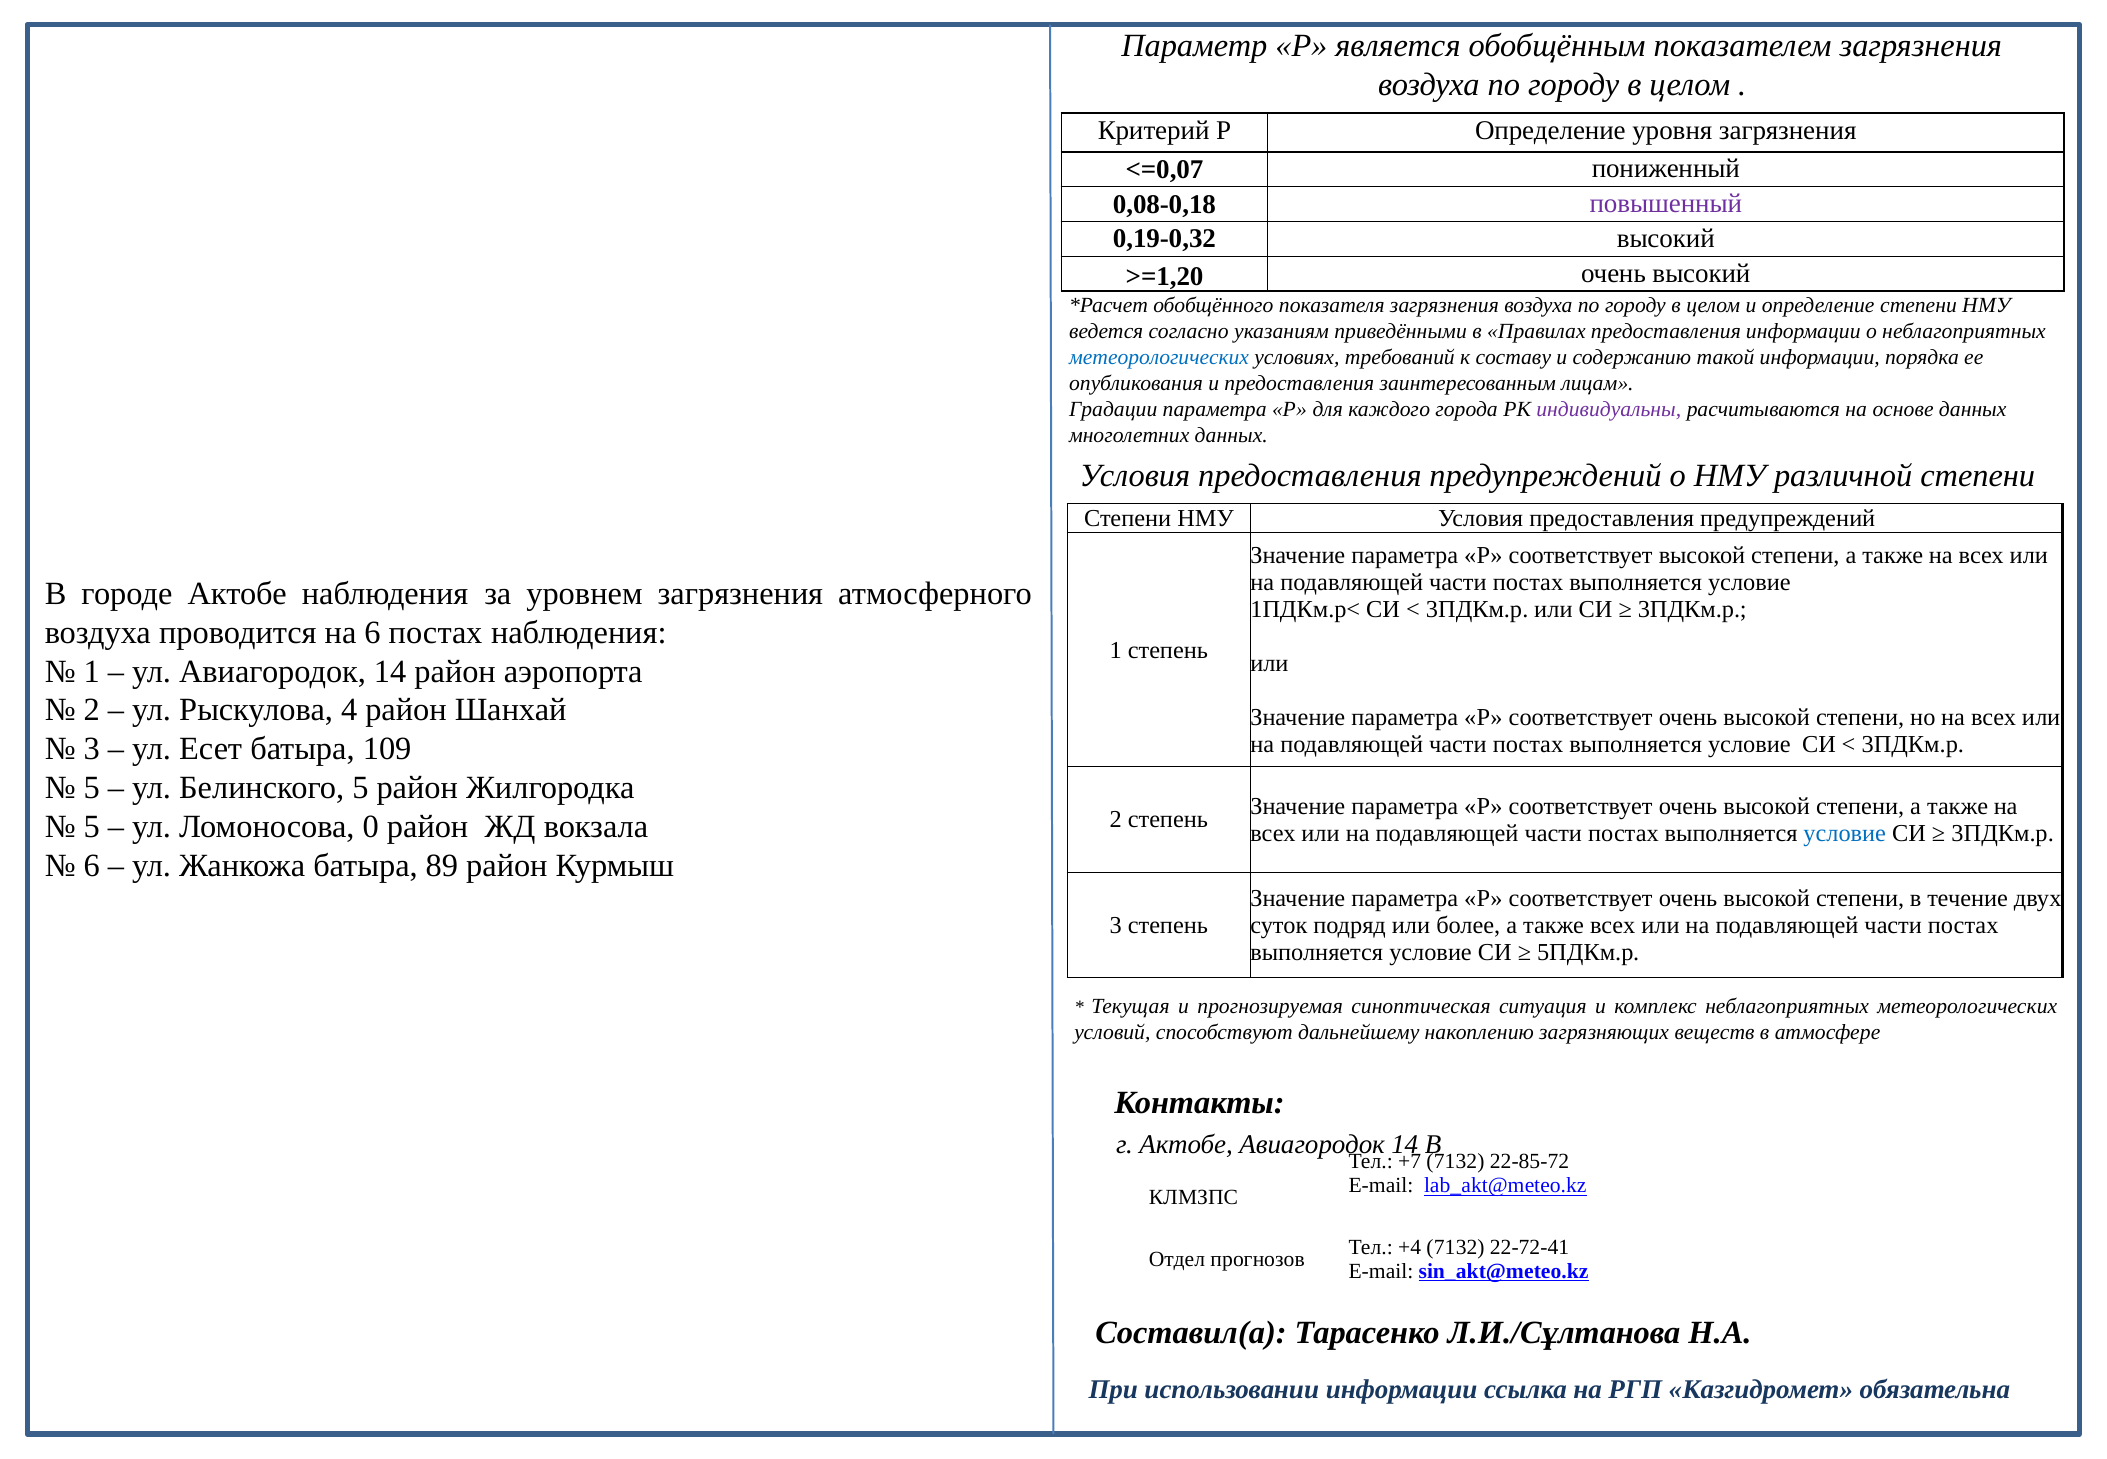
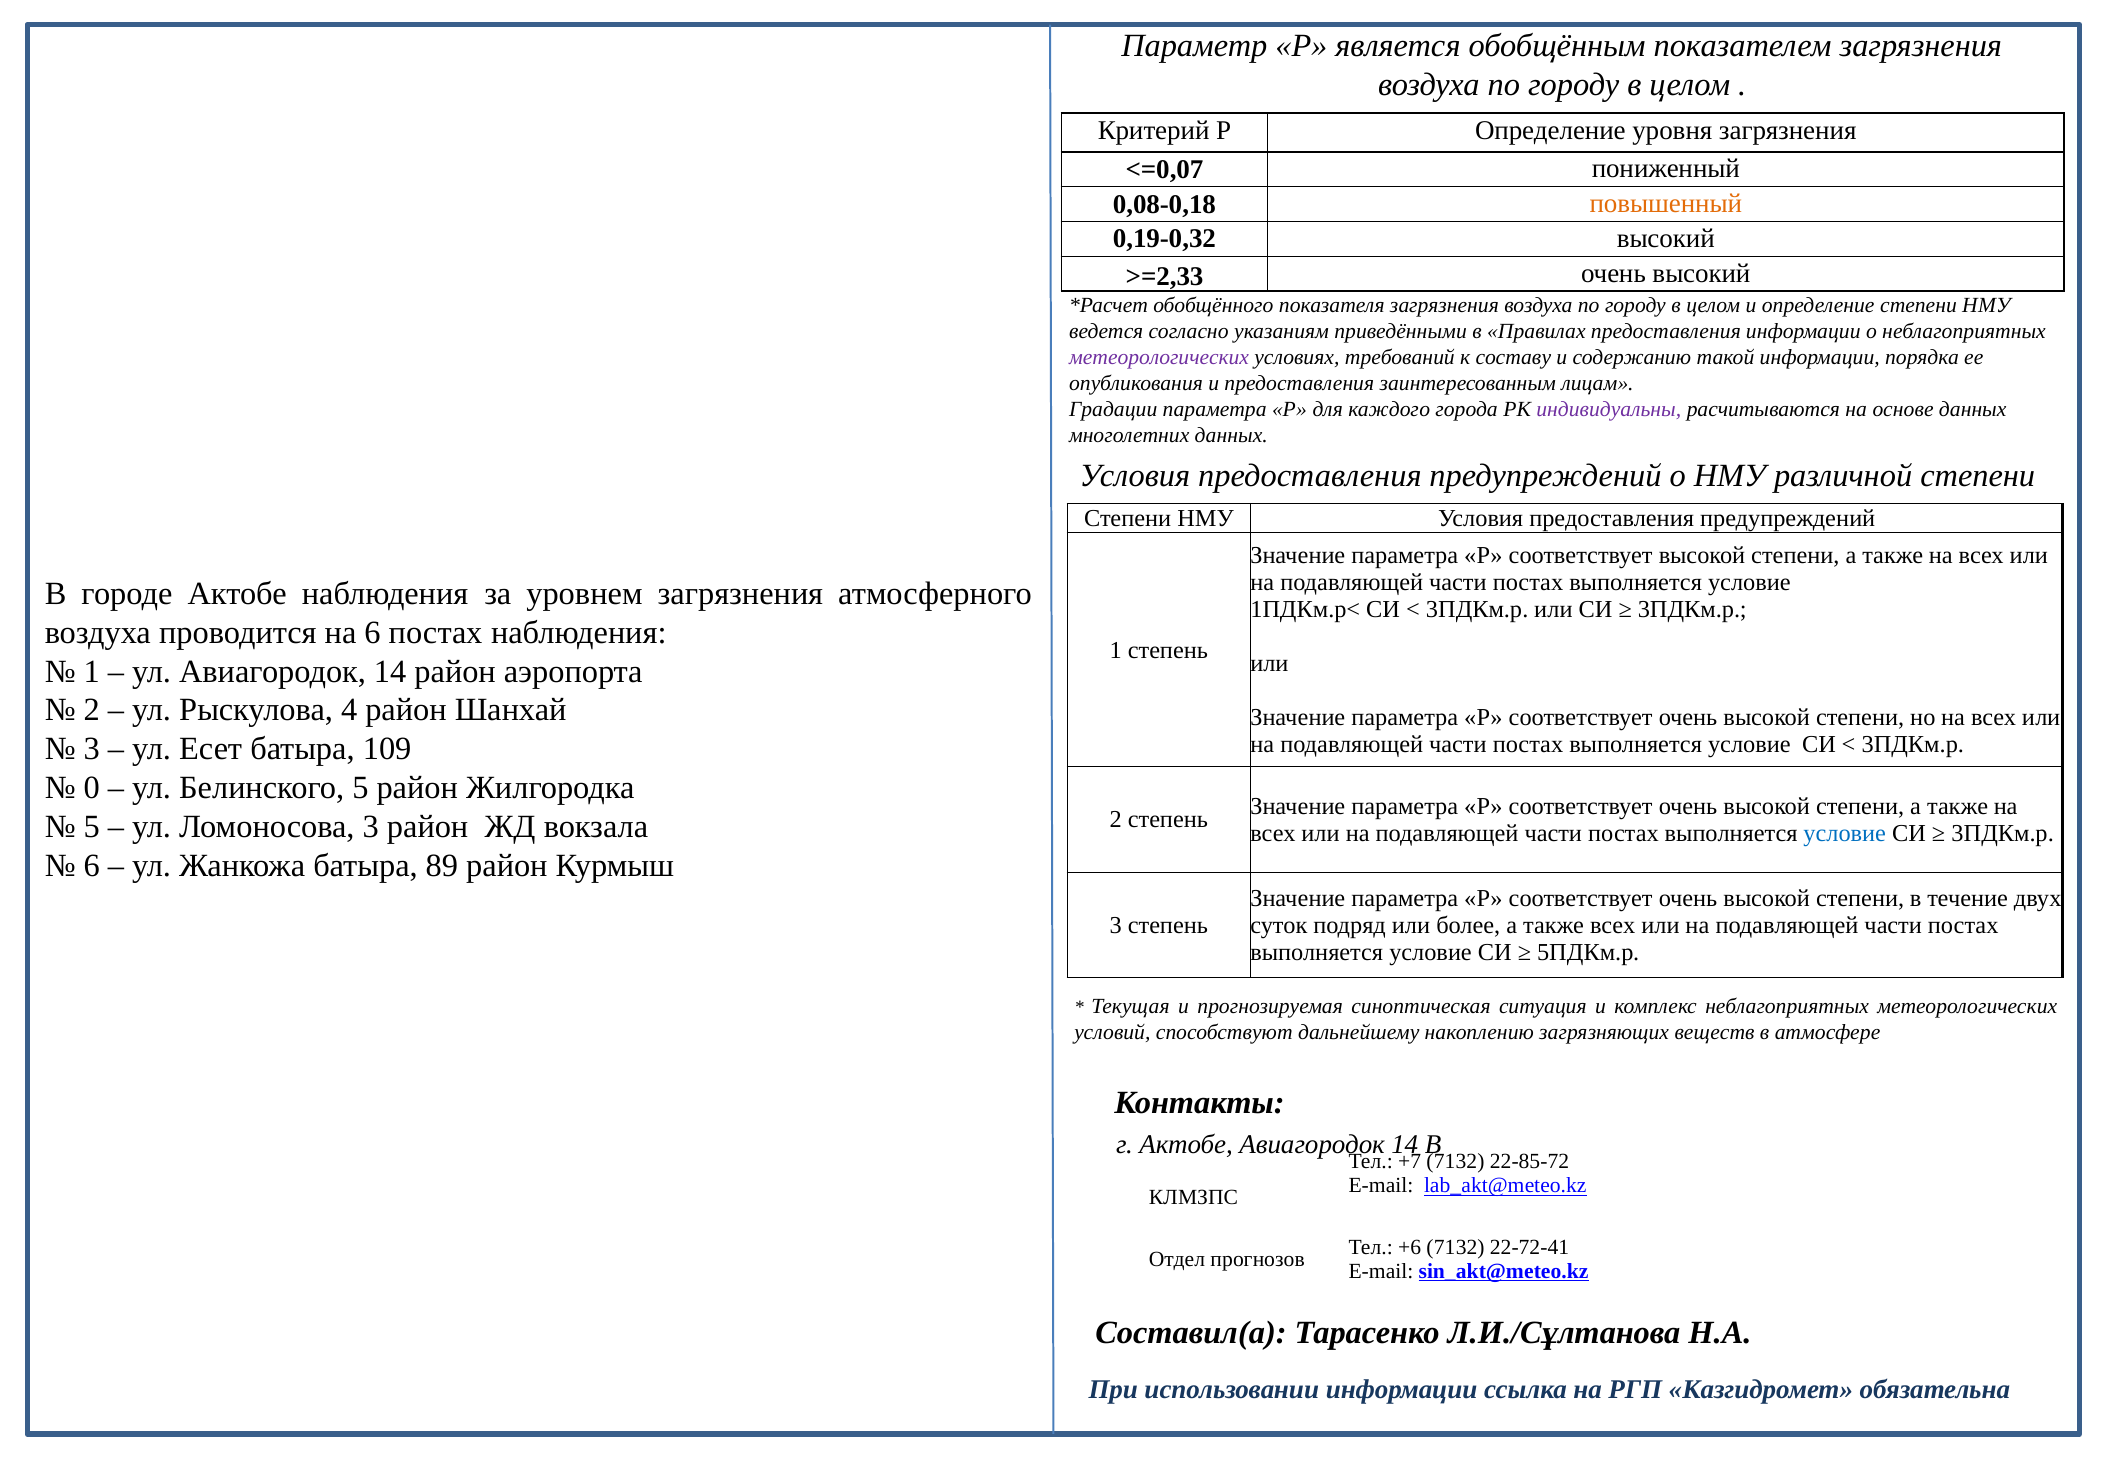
повышенный colour: purple -> orange
>=1,20: >=1,20 -> >=2,33
метеорологических at (1159, 357) colour: blue -> purple
5 at (92, 788): 5 -> 0
Ломоносова 0: 0 -> 3
+4: +4 -> +6
